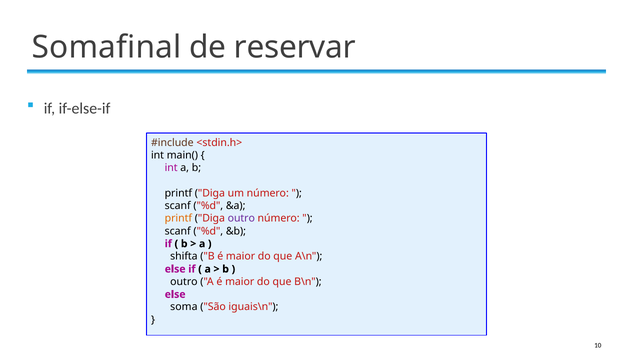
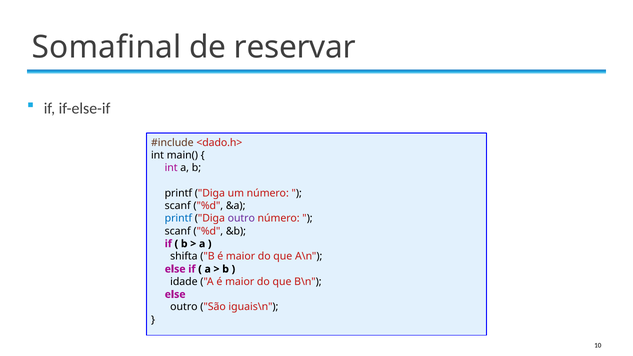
<stdin.h>: <stdin.h> -> <dado.h>
printf at (178, 218) colour: orange -> blue
outro at (184, 282): outro -> idade
soma at (184, 307): soma -> outro
